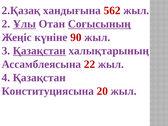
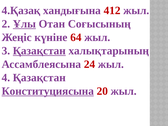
2.Қазақ: 2.Қазақ -> 4.Қазақ
562: 562 -> 412
Соғысының underline: present -> none
90: 90 -> 64
22: 22 -> 24
Конституциясына underline: none -> present
